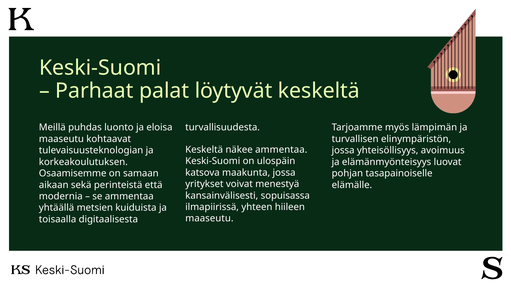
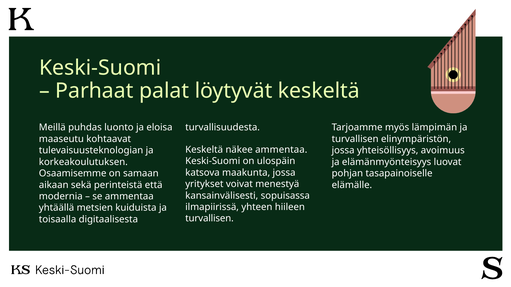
maaseutu at (209, 219): maaseutu -> turvallisen
